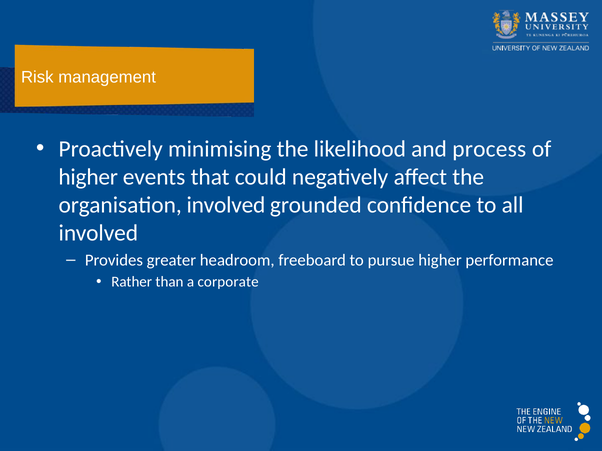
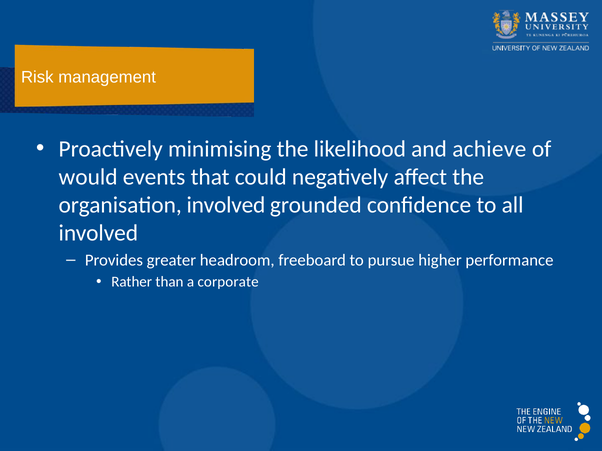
process: process -> achieve
higher at (88, 177): higher -> would
